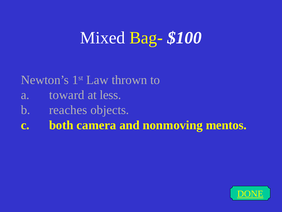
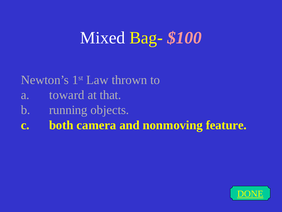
$100 colour: white -> pink
less: less -> that
reaches: reaches -> running
mentos: mentos -> feature
